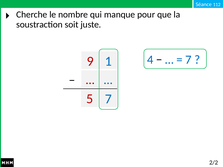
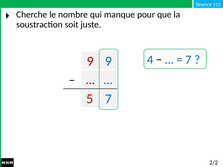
9 1: 1 -> 9
